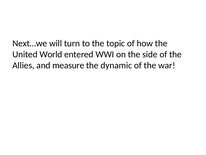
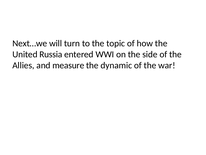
World: World -> Russia
